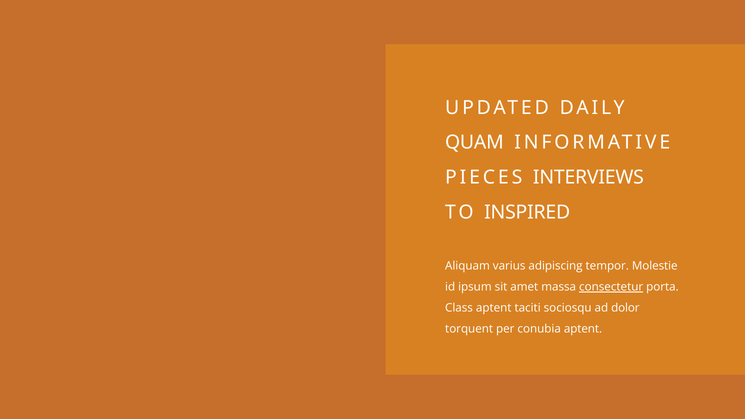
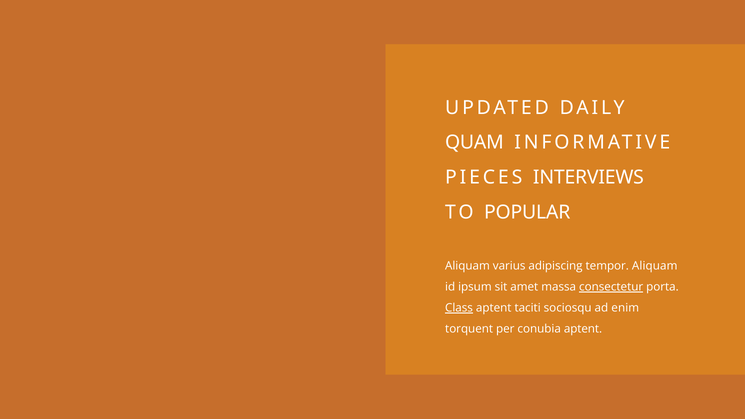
INSPIRED: INSPIRED -> POPULAR
tempor Molestie: Molestie -> Aliquam
Class underline: none -> present
dolor: dolor -> enim
